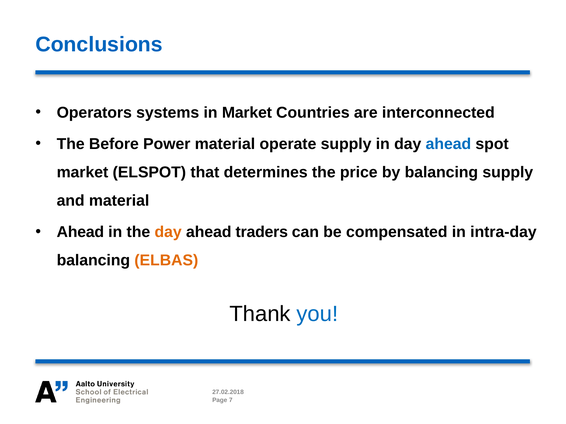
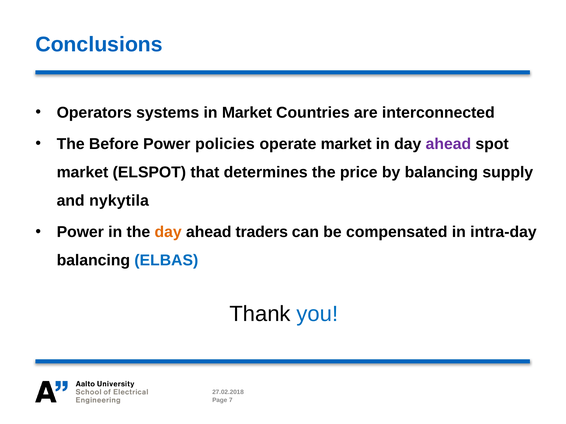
Power material: material -> policies
operate supply: supply -> market
ahead at (448, 144) colour: blue -> purple
and material: material -> nykytila
Ahead at (80, 232): Ahead -> Power
ELBAS colour: orange -> blue
